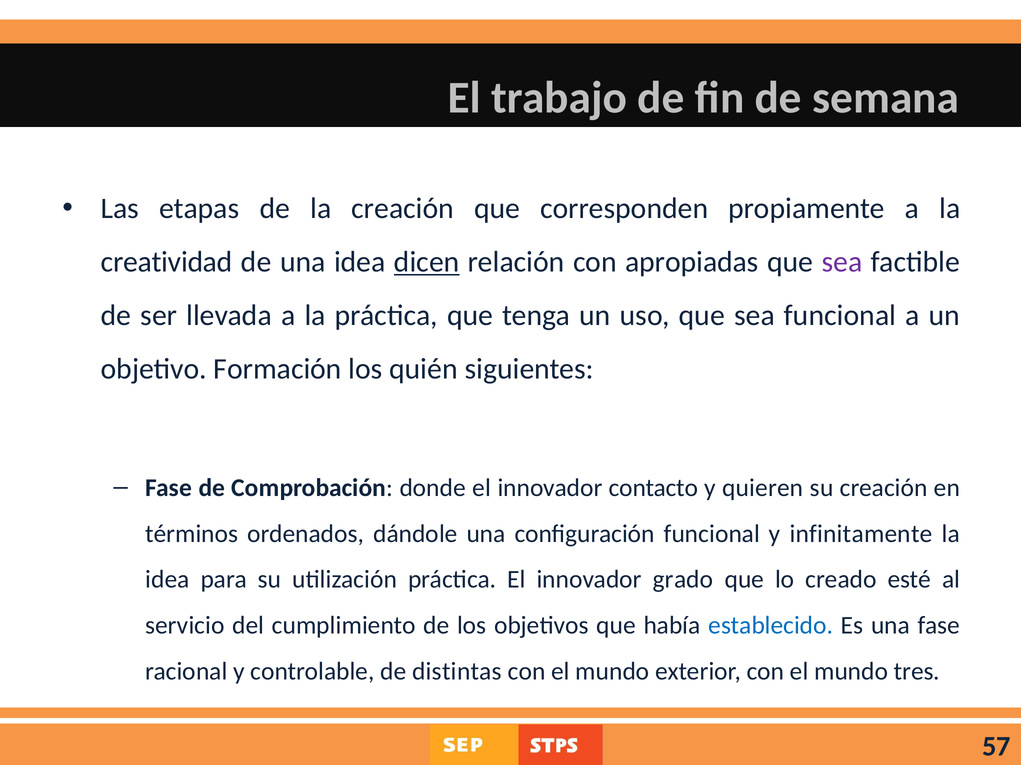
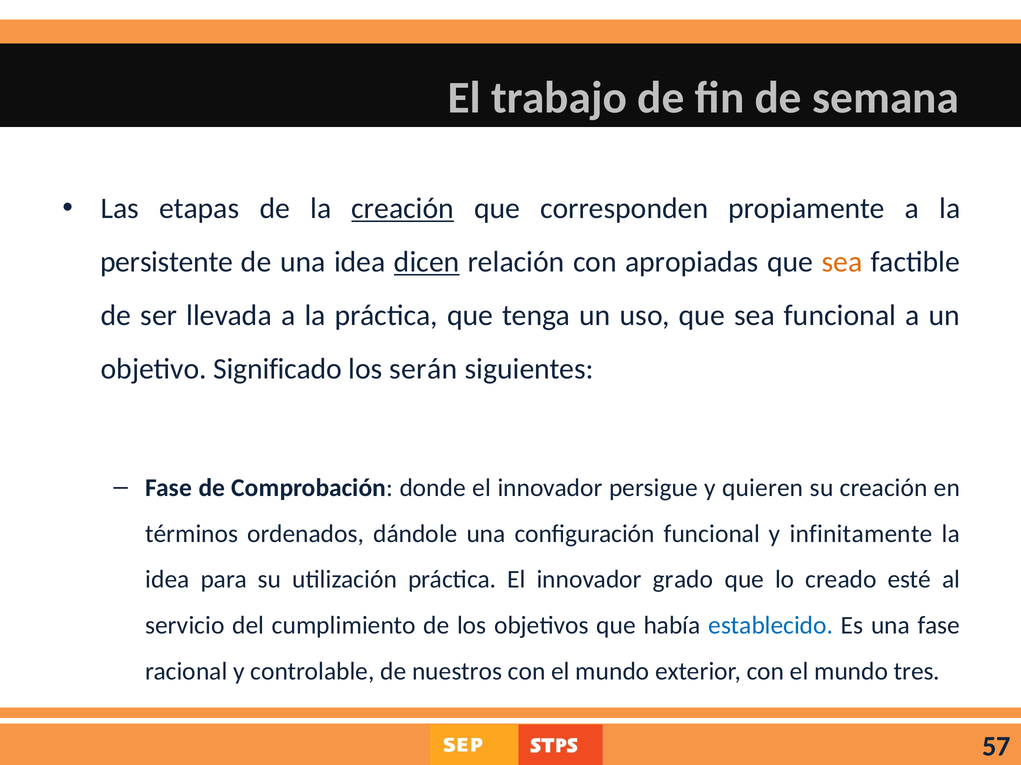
creación at (403, 209) underline: none -> present
creatividad: creatividad -> persistente
sea at (842, 262) colour: purple -> orange
Formación: Formación -> Significado
quién: quién -> serán
contacto: contacto -> persigue
distintas: distintas -> nuestros
